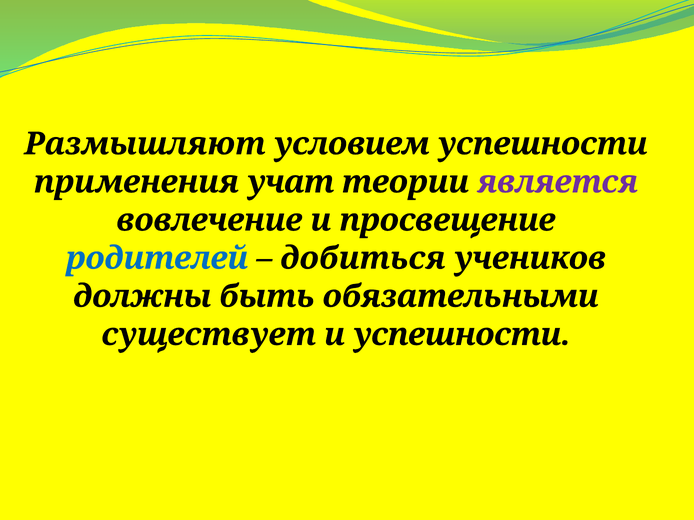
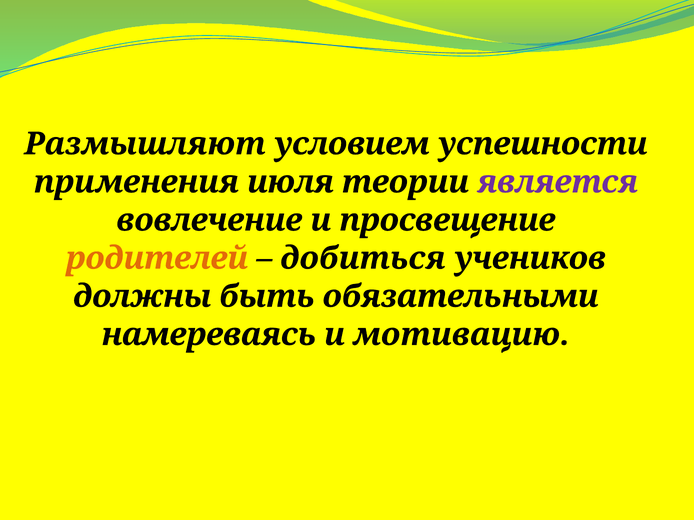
учат: учат -> июля
родителей colour: blue -> orange
существует: существует -> намереваясь
и успешности: успешности -> мотивацию
